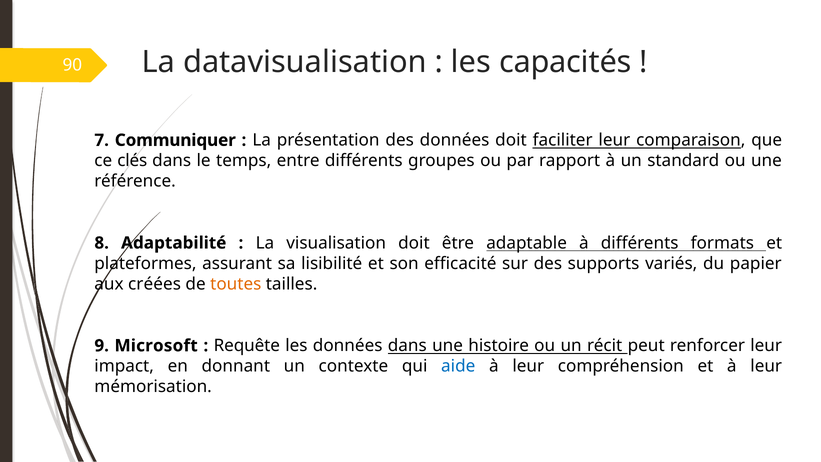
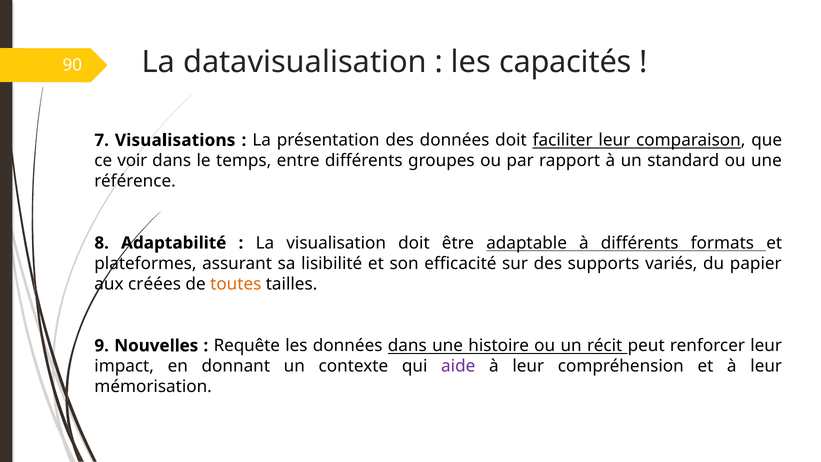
Communiquer: Communiquer -> Visualisations
clés: clés -> voir
Microsoft: Microsoft -> Nouvelles
aide colour: blue -> purple
